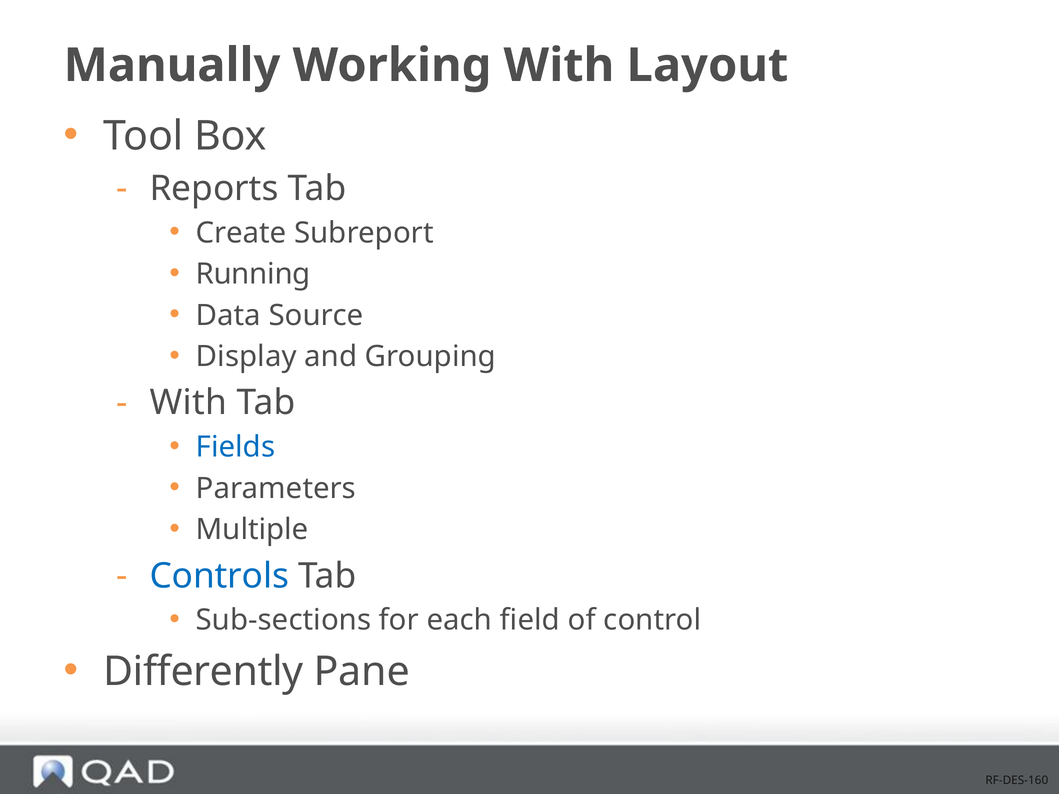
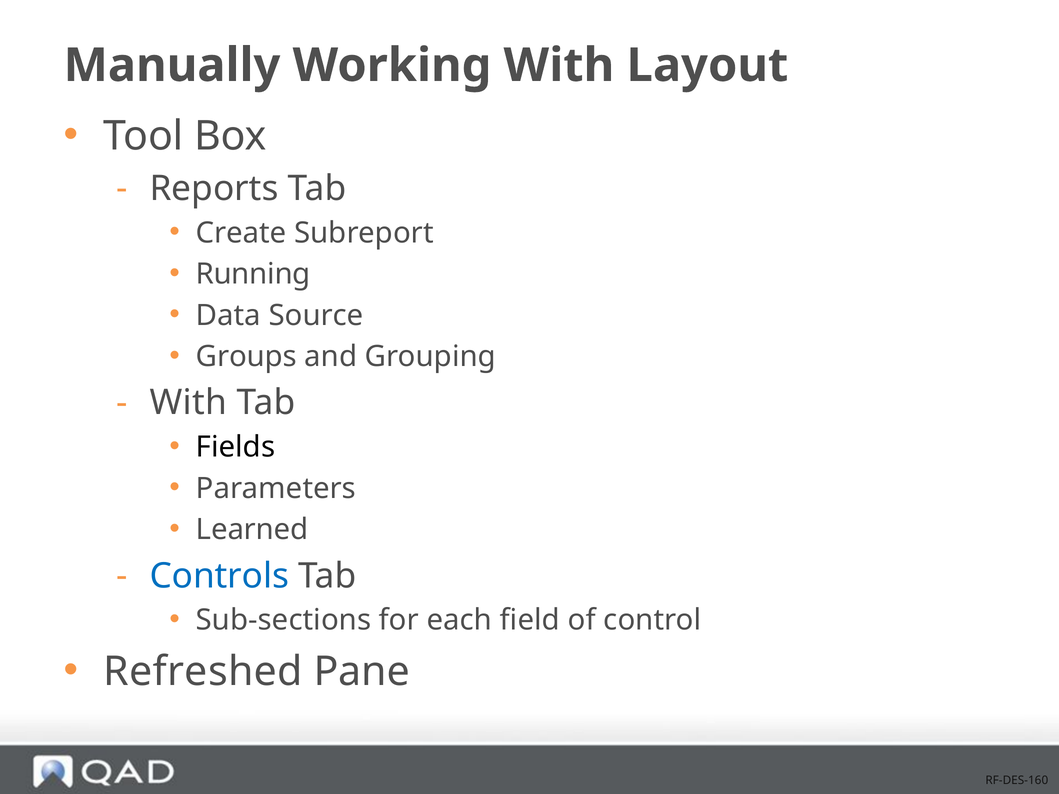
Display: Display -> Groups
Fields colour: blue -> black
Multiple: Multiple -> Learned
Differently: Differently -> Refreshed
